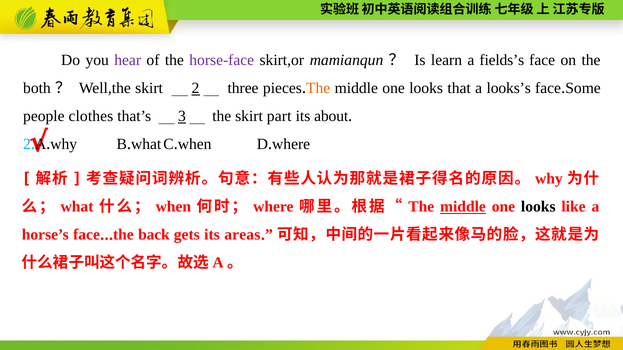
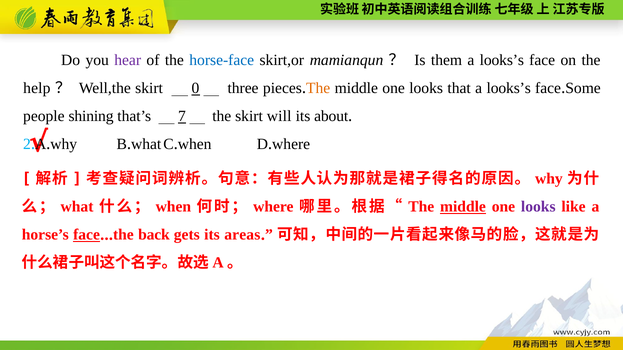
horse-face colour: purple -> blue
learn: learn -> them
fields’s at (502, 60): fields’s -> looks’s
both: both -> help
skirt 2: 2 -> 0
clothes: clothes -> shining
3: 3 -> 7
part: part -> will
looks at (538, 207) colour: black -> purple
face at (87, 235) underline: none -> present
